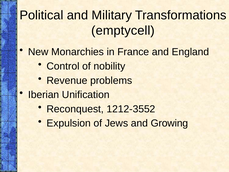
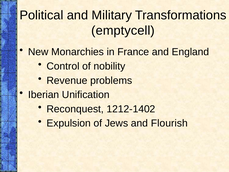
1212-3552: 1212-3552 -> 1212-1402
Growing: Growing -> Flourish
